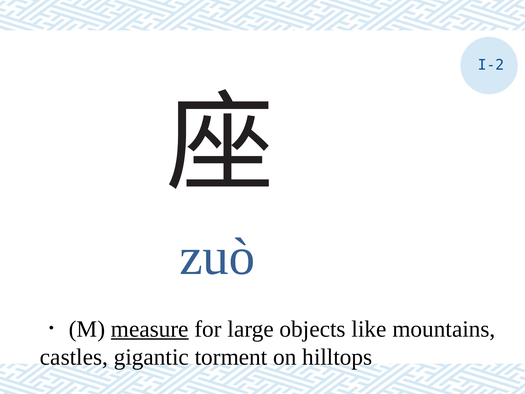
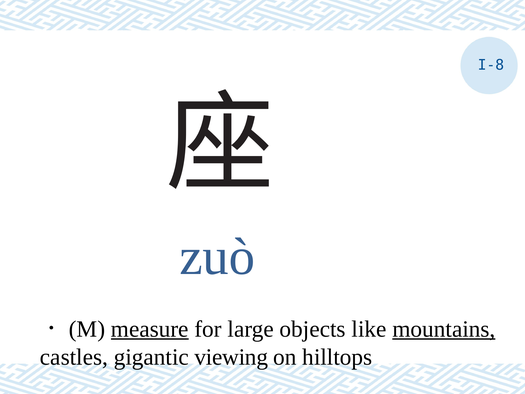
I-2: I-2 -> I-8
mountains underline: none -> present
torment: torment -> viewing
